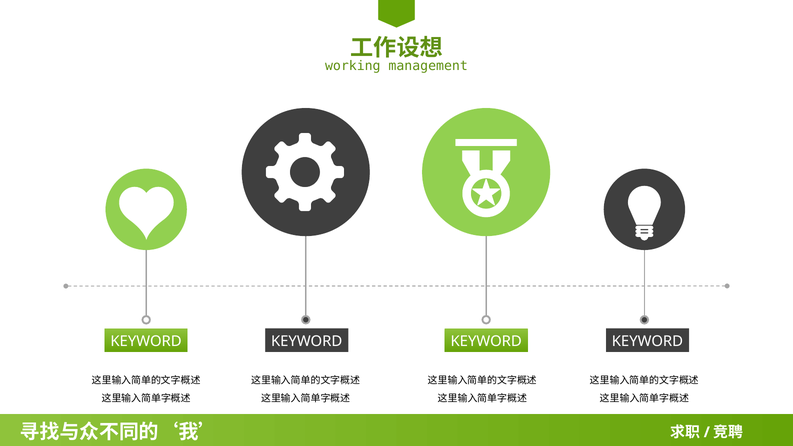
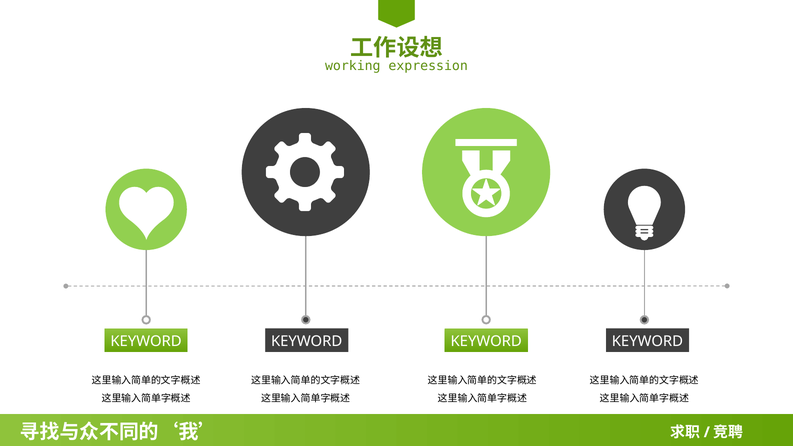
management: management -> expression
